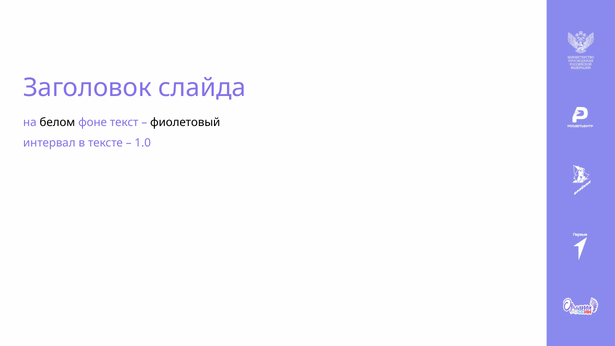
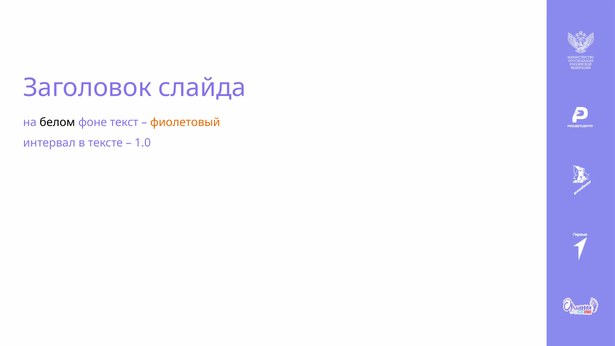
фиолетовый colour: black -> orange
